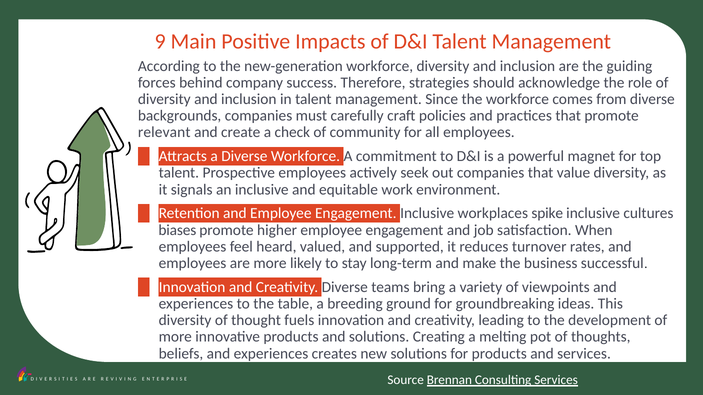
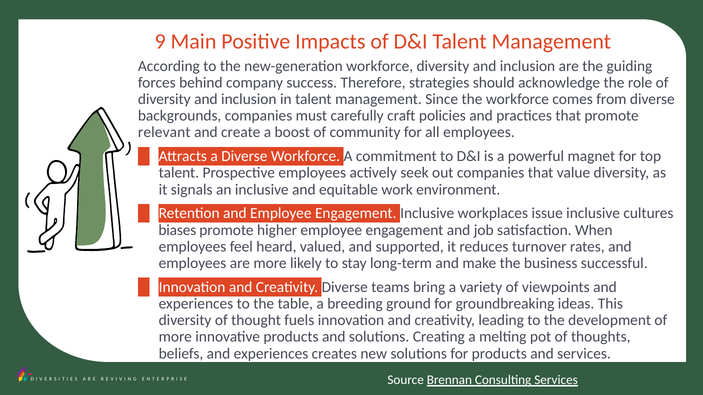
check: check -> boost
spike: spike -> issue
